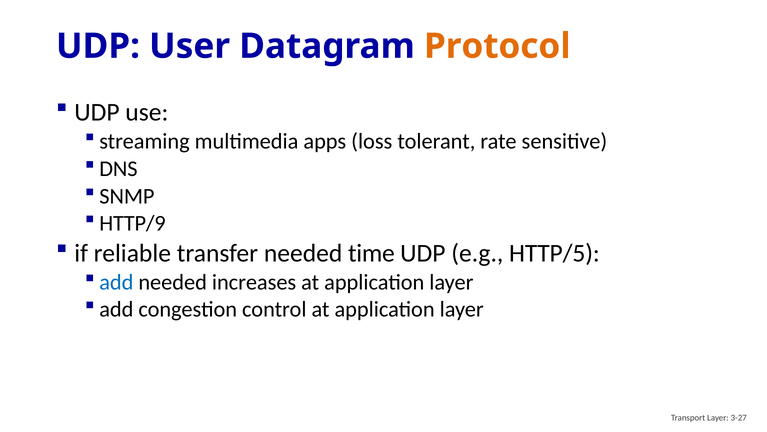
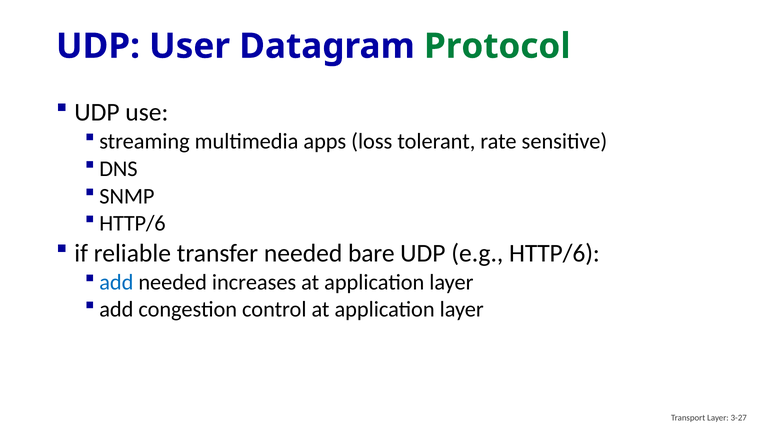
Protocol colour: orange -> green
HTTP/9 at (132, 223): HTTP/9 -> HTTP/6
time: time -> bare
e.g HTTP/5: HTTP/5 -> HTTP/6
